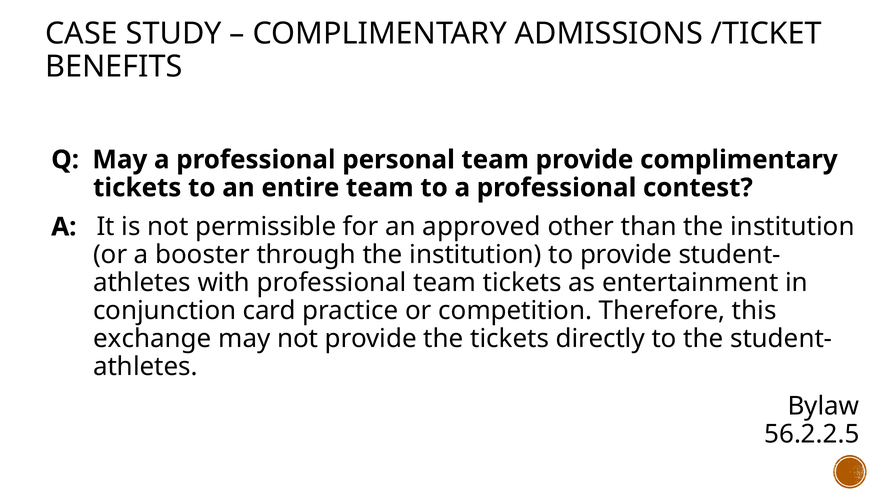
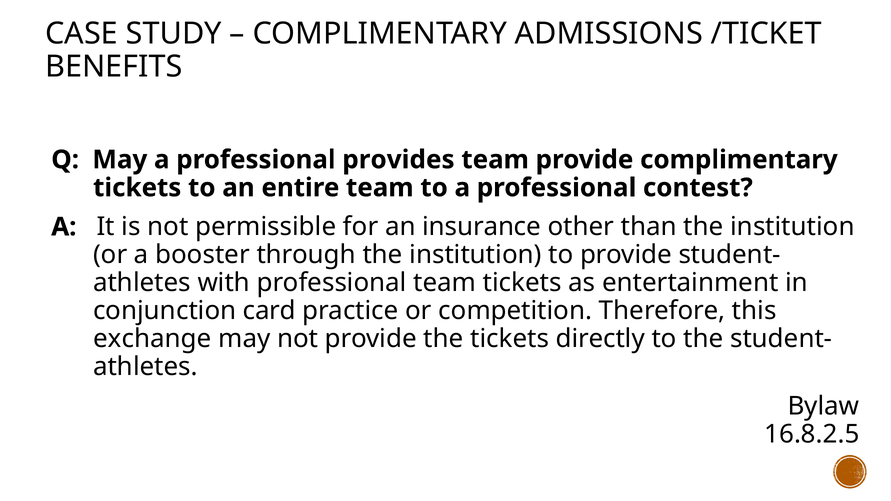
personal: personal -> provides
approved: approved -> insurance
56.2.2.5: 56.2.2.5 -> 16.8.2.5
